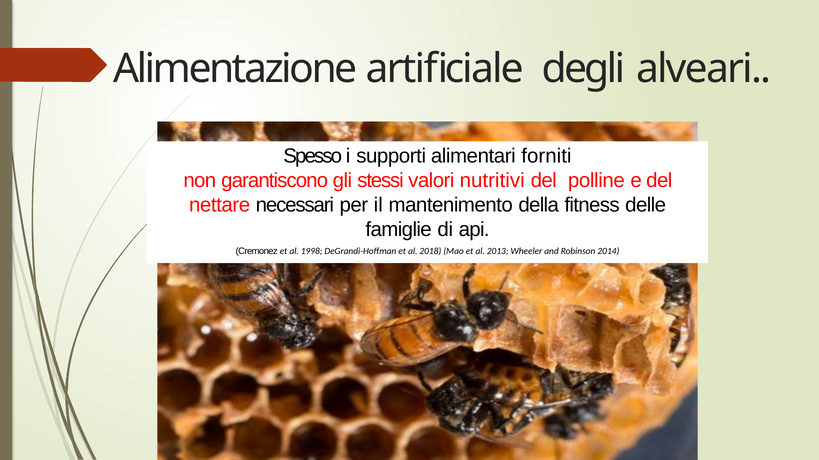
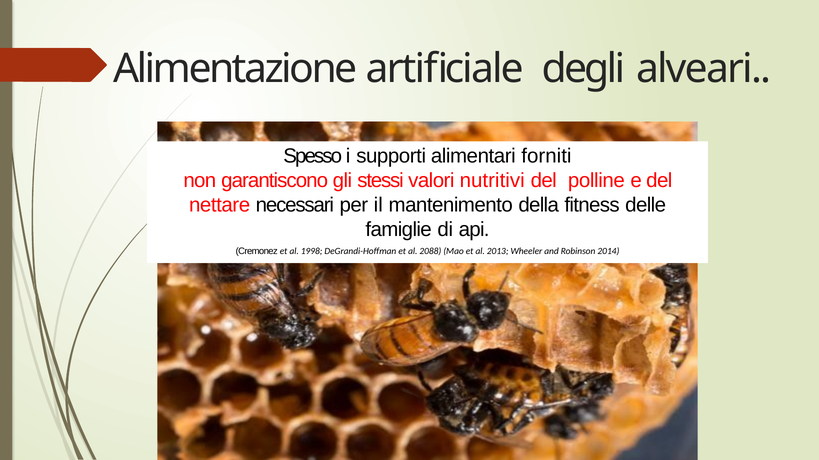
2018: 2018 -> 2088
